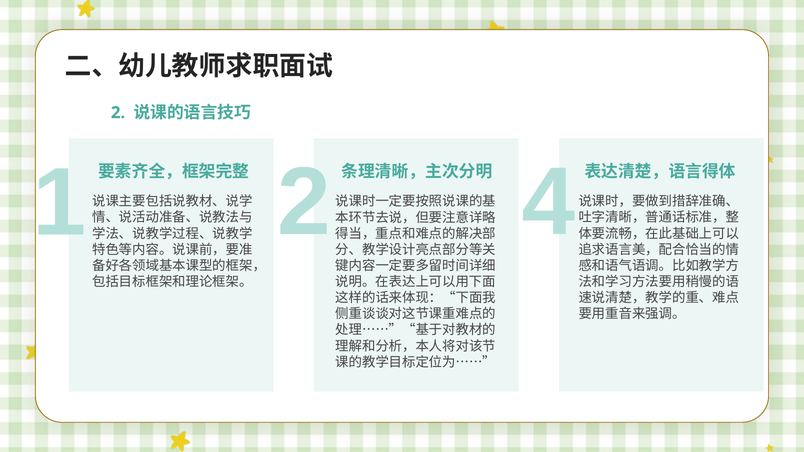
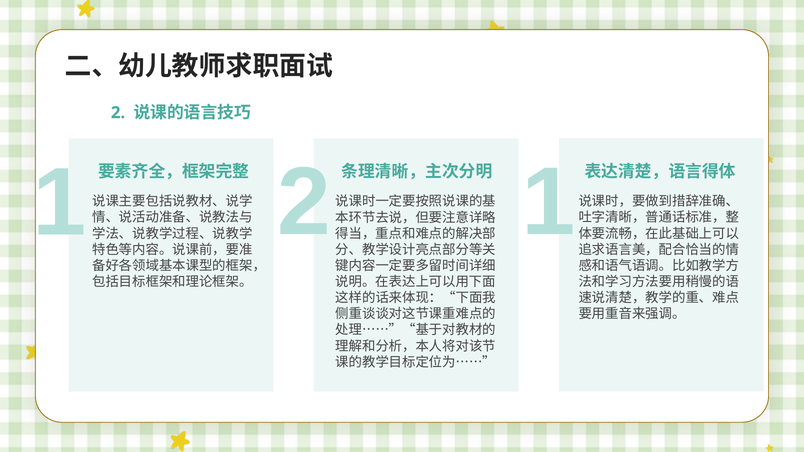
2 4: 4 -> 1
